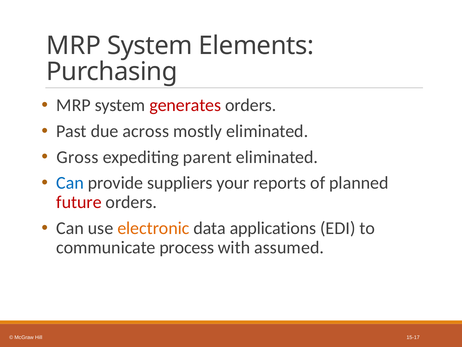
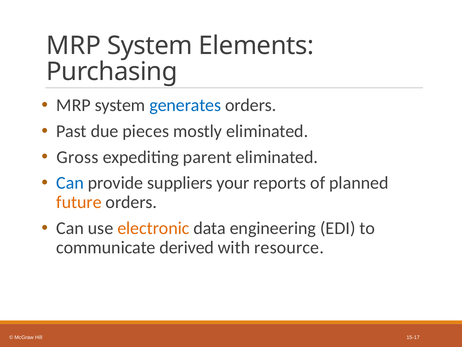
generates colour: red -> blue
across: across -> pieces
future colour: red -> orange
applications: applications -> engineering
process: process -> derived
assumed: assumed -> resource
